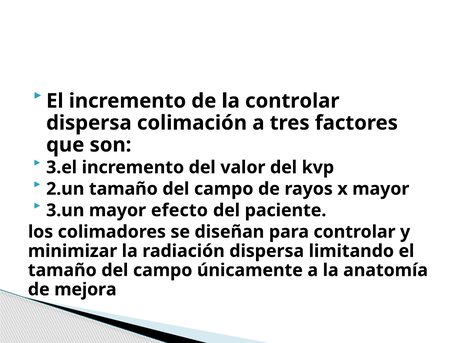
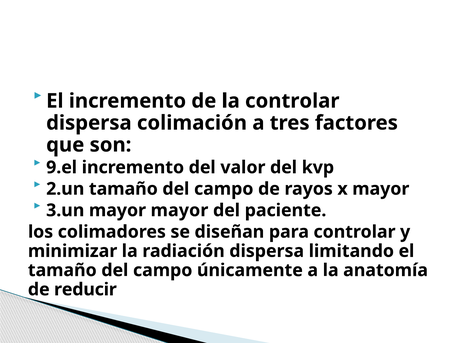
3.el: 3.el -> 9.el
mayor efecto: efecto -> mayor
mejora: mejora -> reducir
